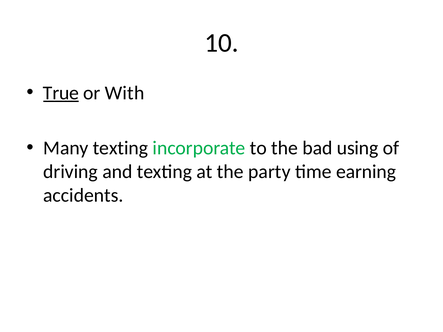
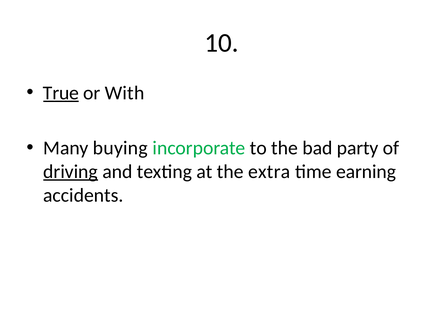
Many texting: texting -> buying
using: using -> party
driving underline: none -> present
party: party -> extra
